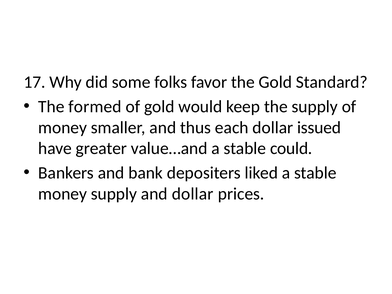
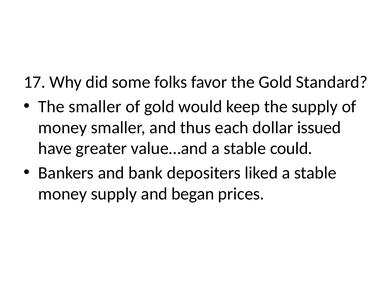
The formed: formed -> smaller
and dollar: dollar -> began
